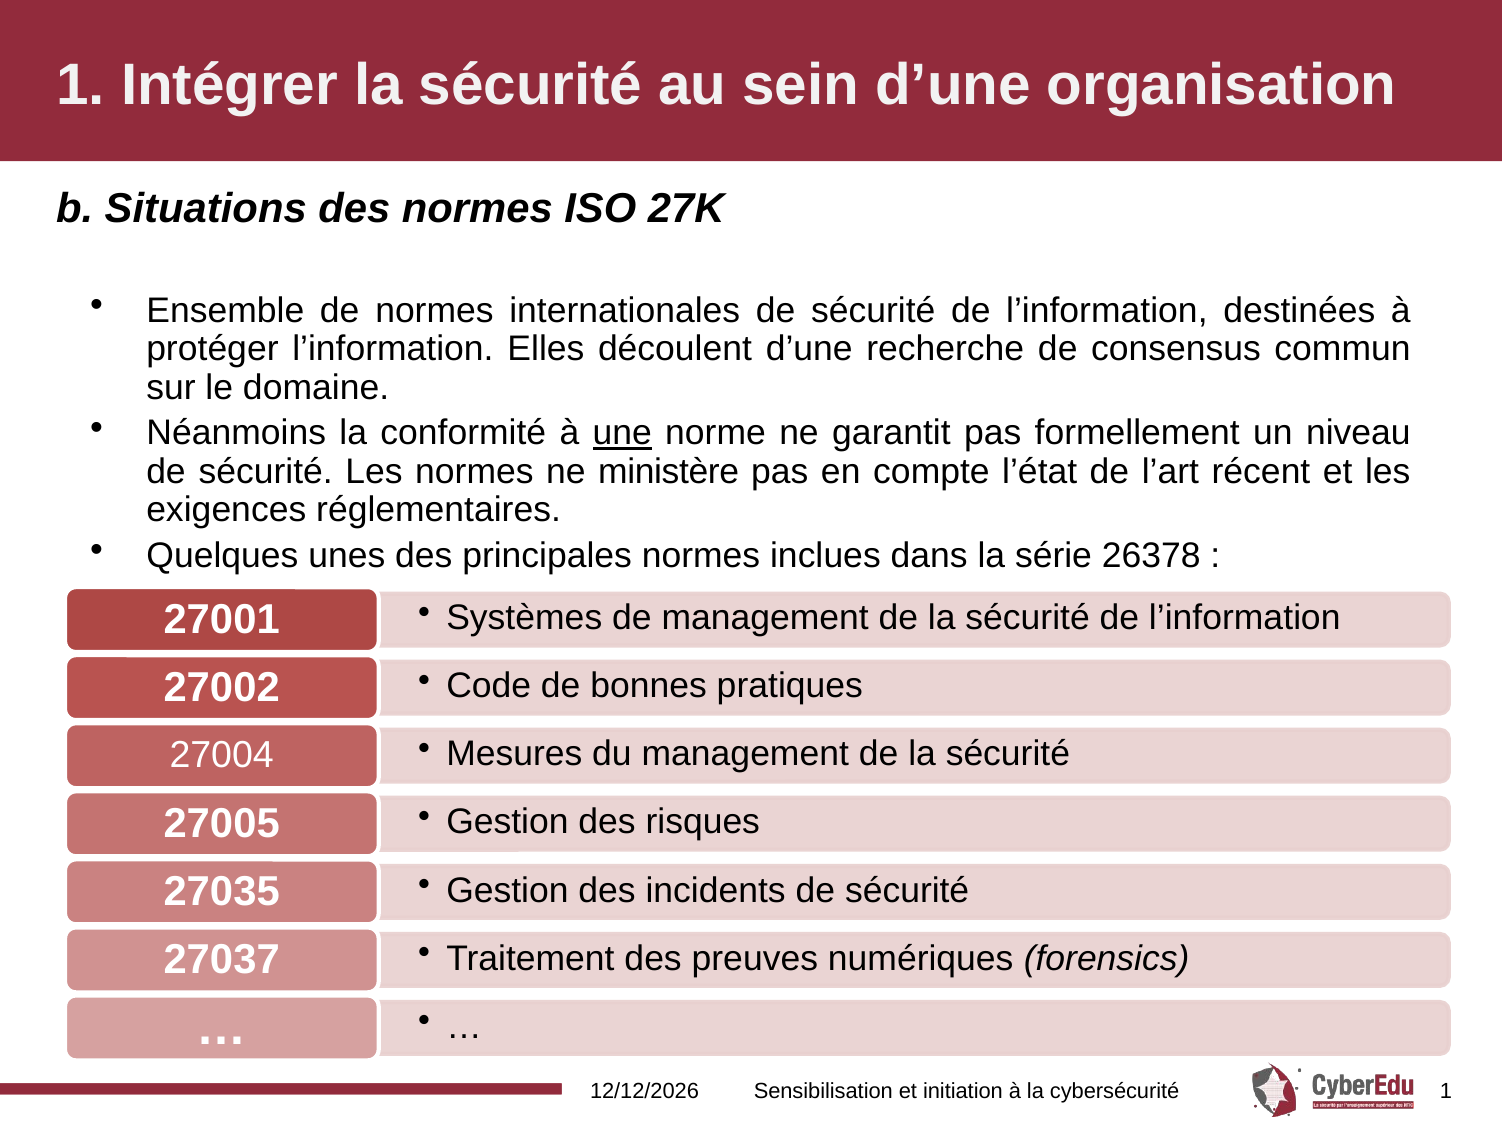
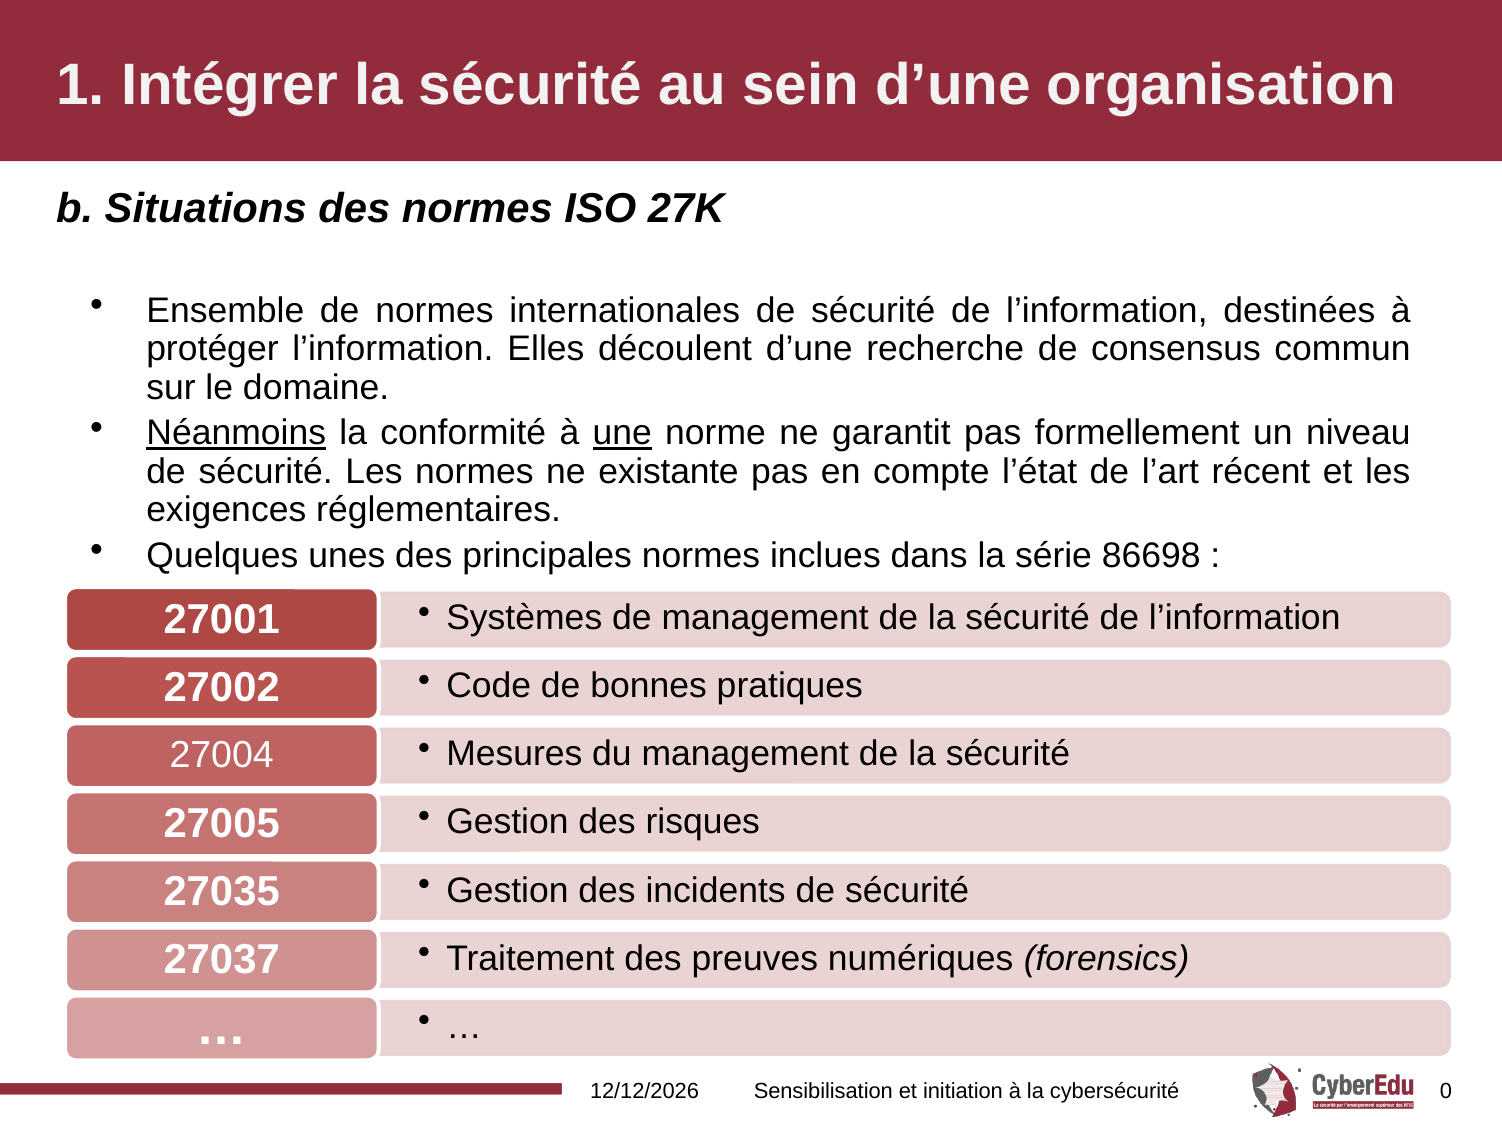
Néanmoins underline: none -> present
ministère: ministère -> existante
26378: 26378 -> 86698
cybersécurité 1: 1 -> 0
